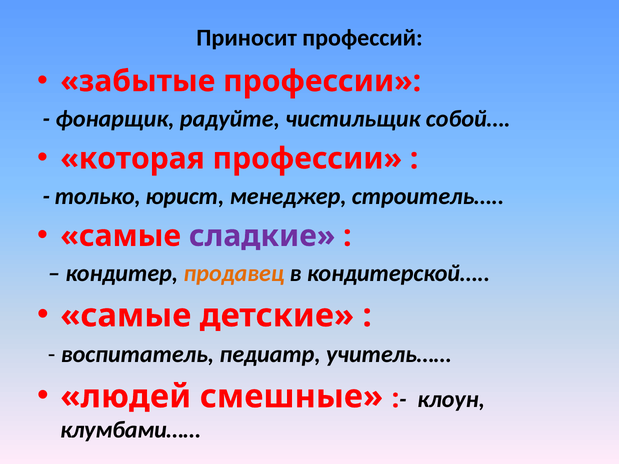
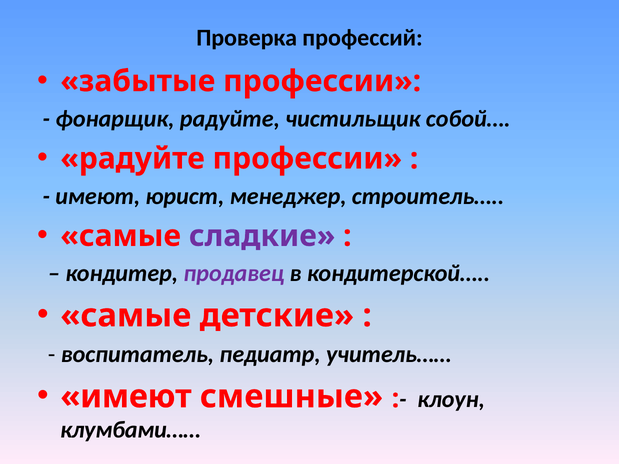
Приносит: Приносит -> Проверка
которая at (133, 159): которая -> радуйте
только at (98, 196): только -> имеют
продавец colour: orange -> purple
людей at (126, 397): людей -> имеют
